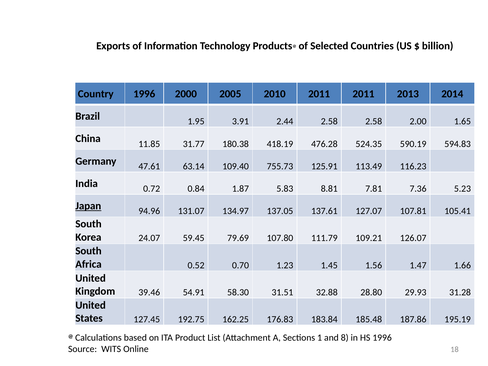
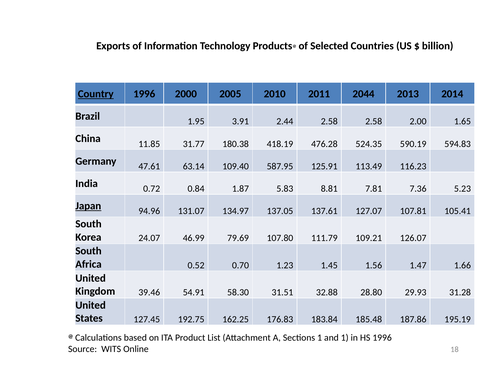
Country underline: none -> present
2011 2011: 2011 -> 2044
755.73: 755.73 -> 587.95
59.45: 59.45 -> 46.99
and 8: 8 -> 1
